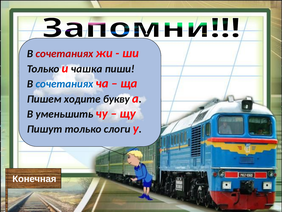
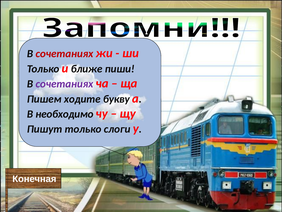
чашка: чашка -> ближе
сочетаниях at (64, 84) colour: blue -> purple
уменьшить: уменьшить -> необходимо
